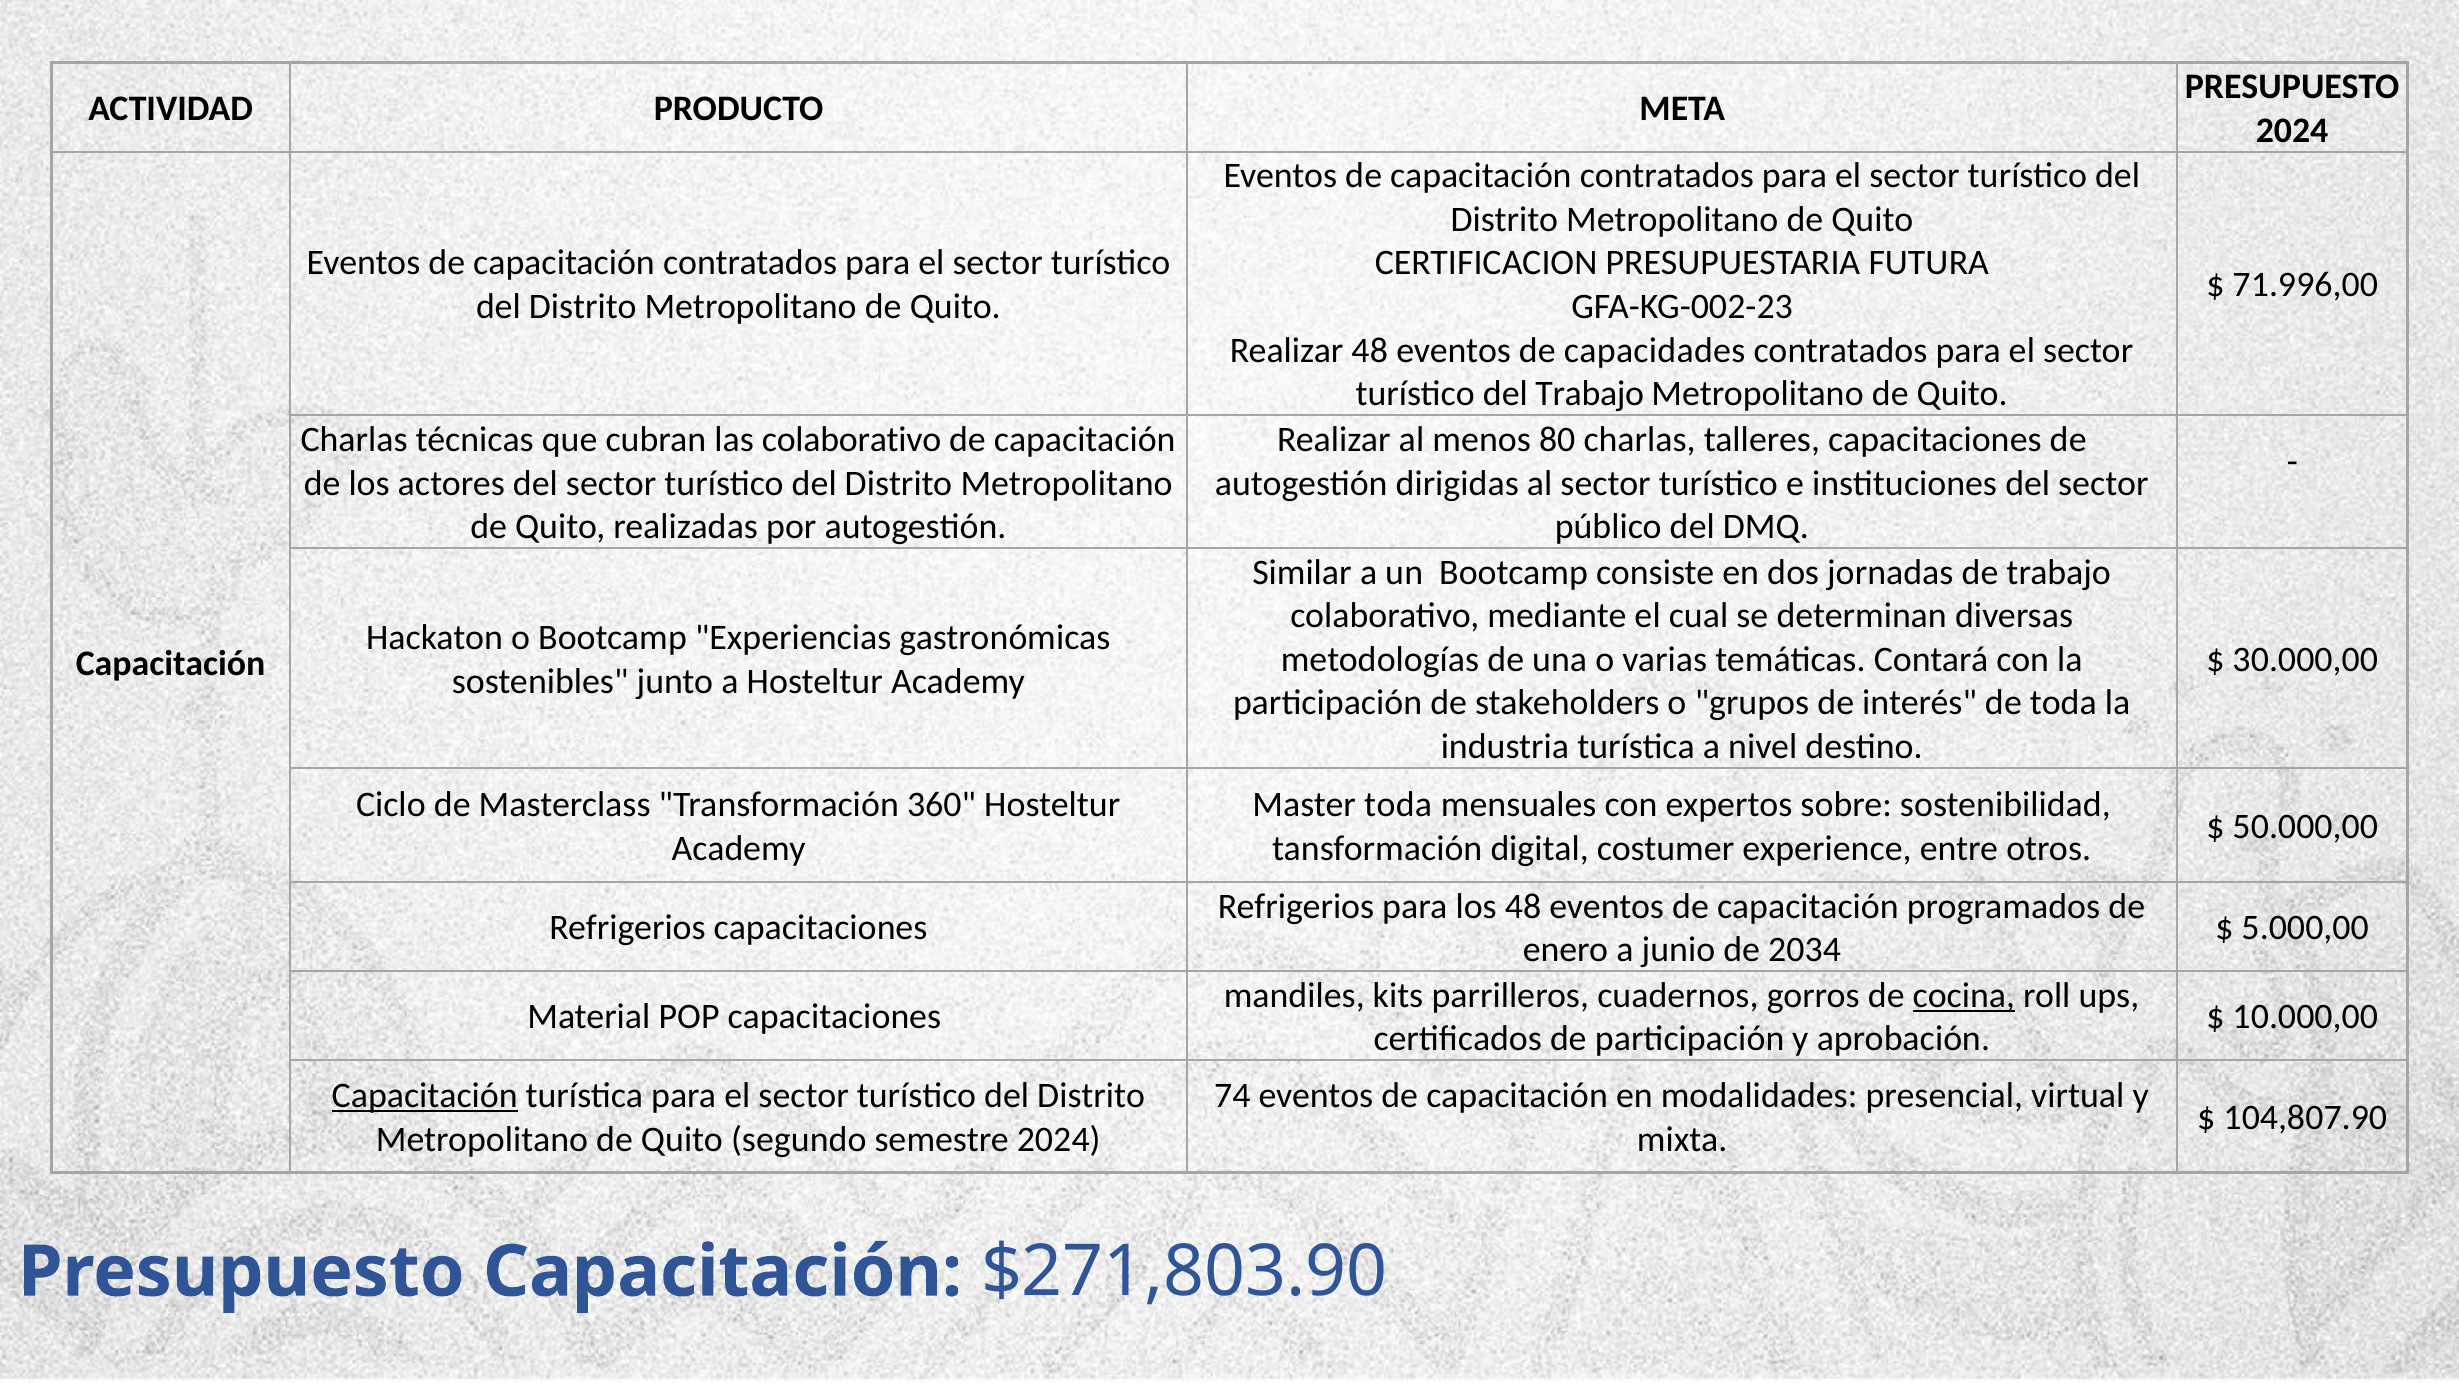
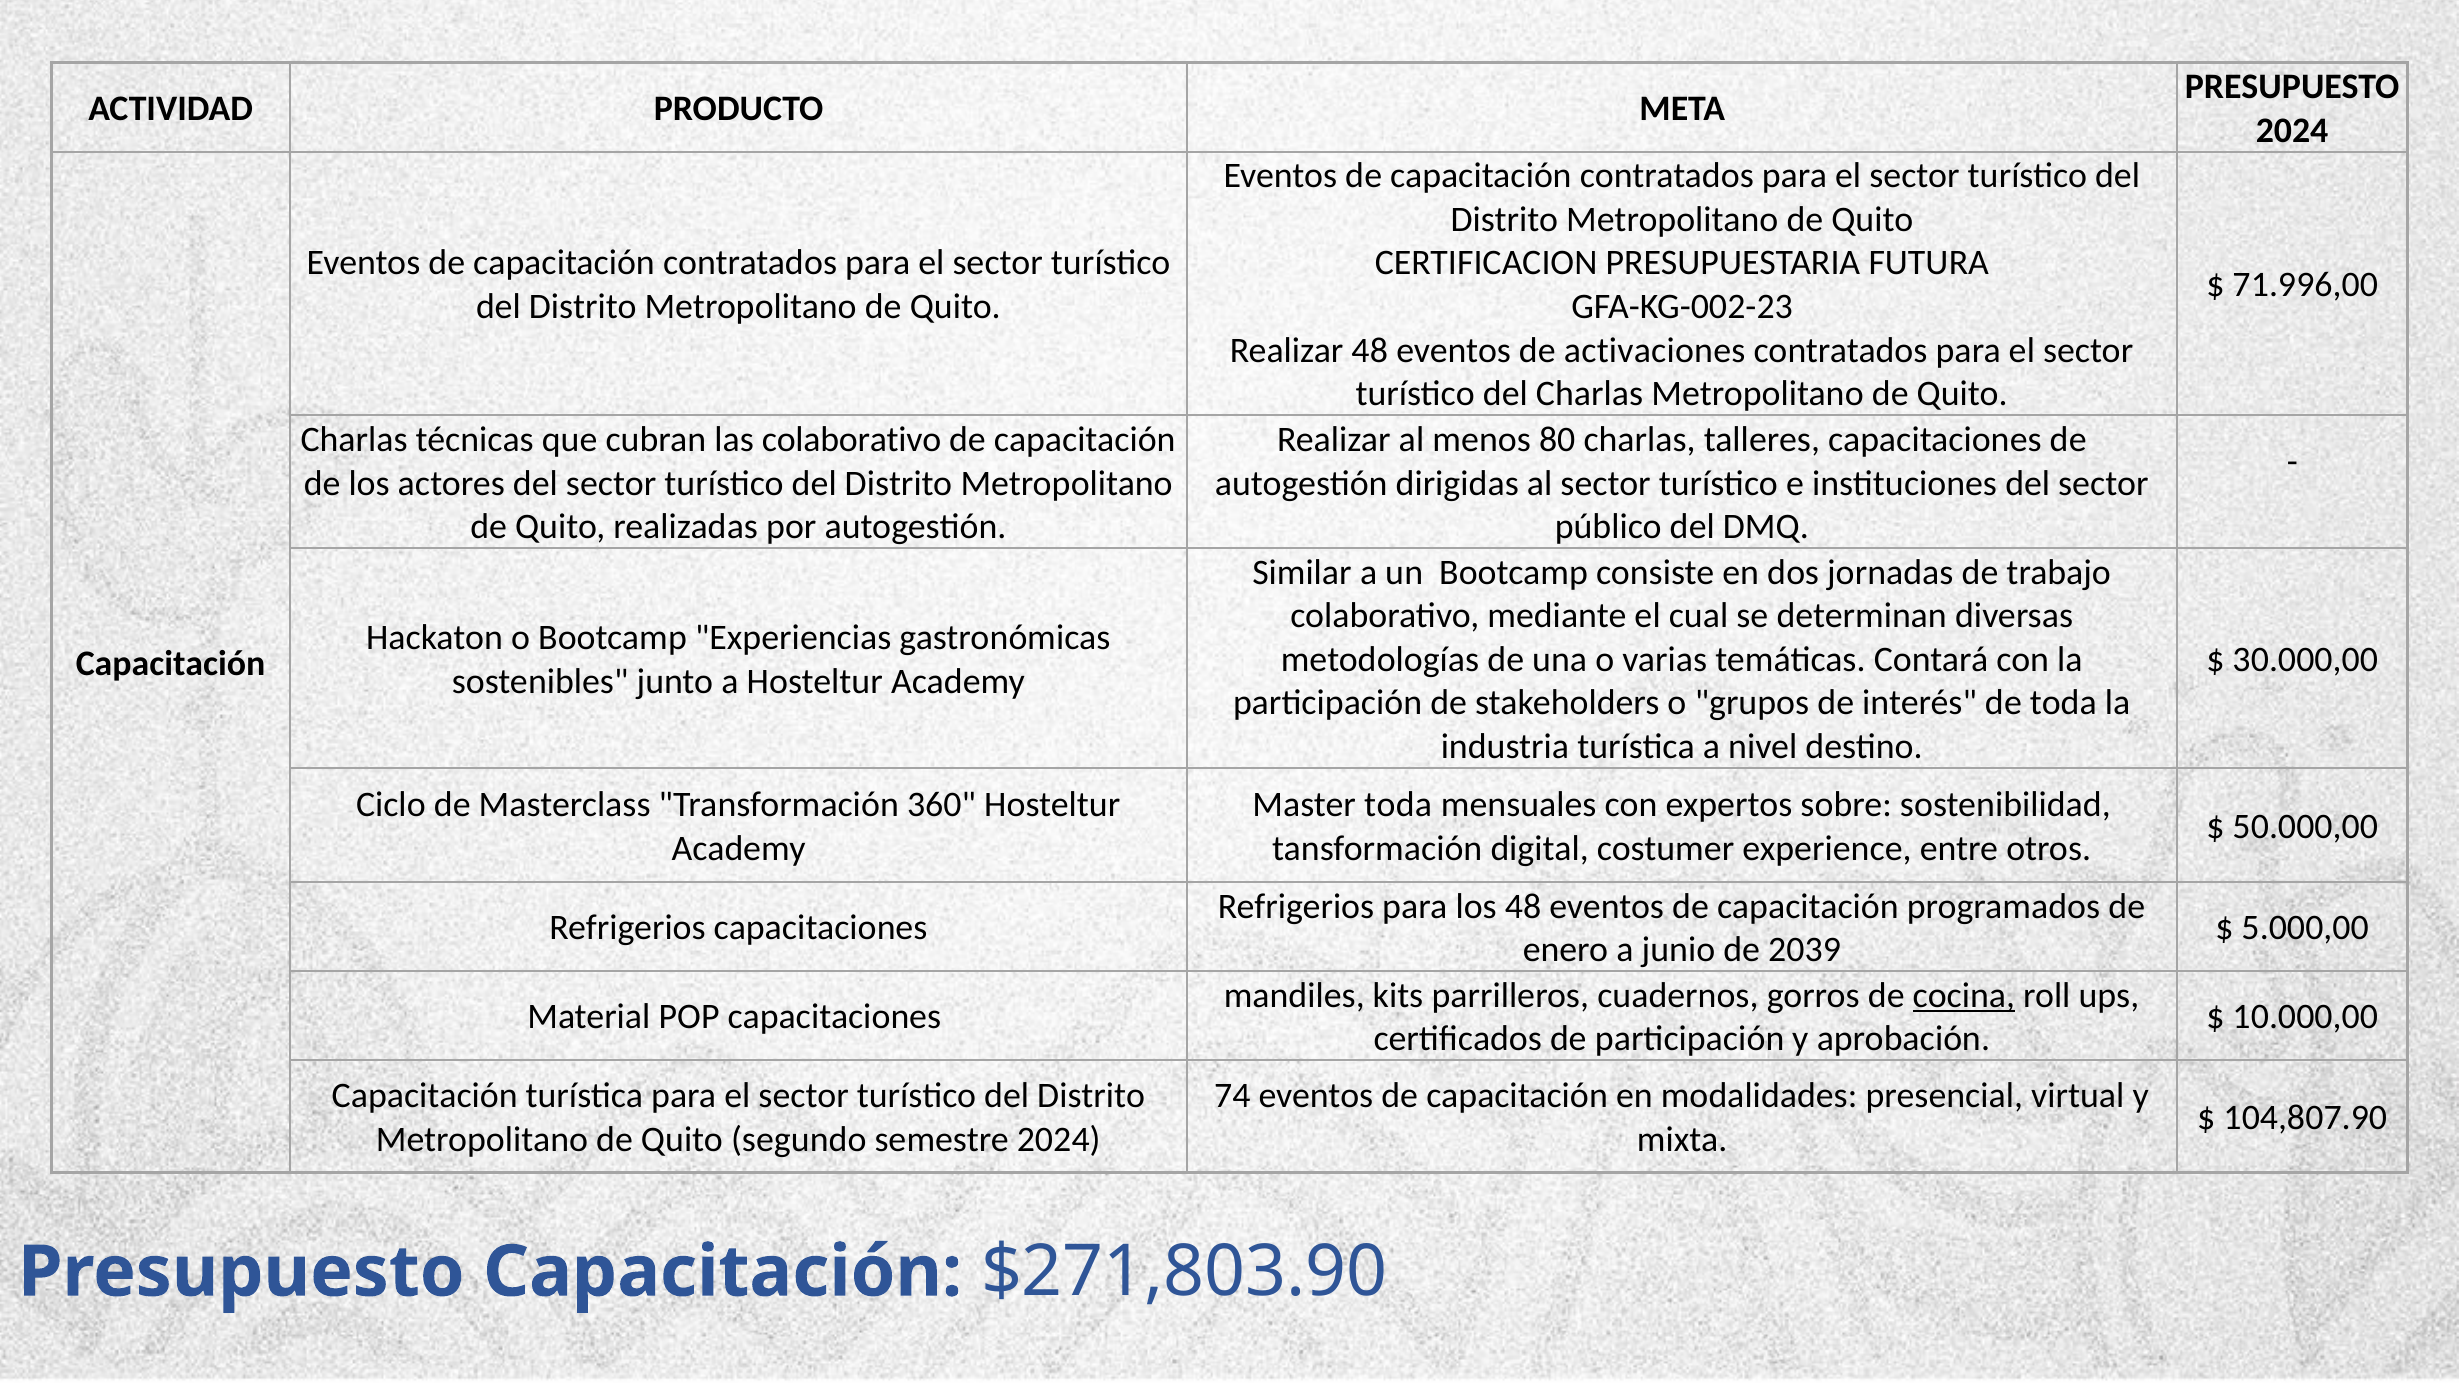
capacidades: capacidades -> activaciones
del Trabajo: Trabajo -> Charlas
2034: 2034 -> 2039
Capacitación at (425, 1096) underline: present -> none
